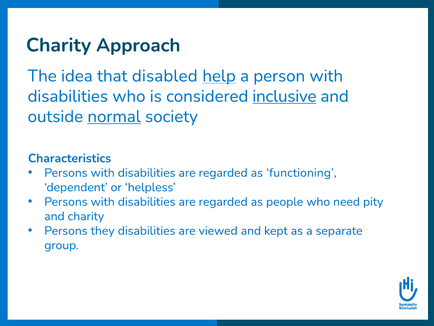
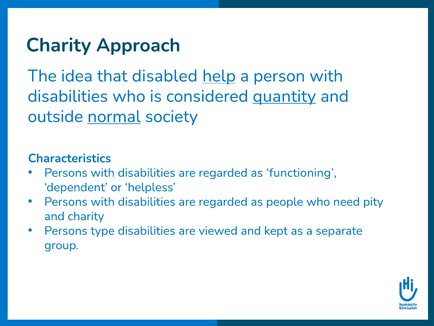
inclusive: inclusive -> quantity
they: they -> type
